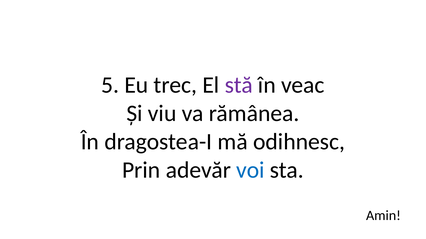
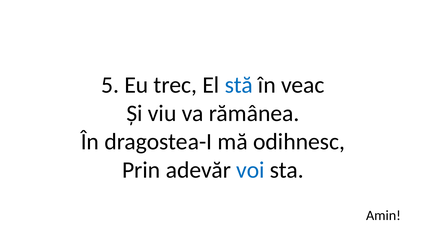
stă colour: purple -> blue
